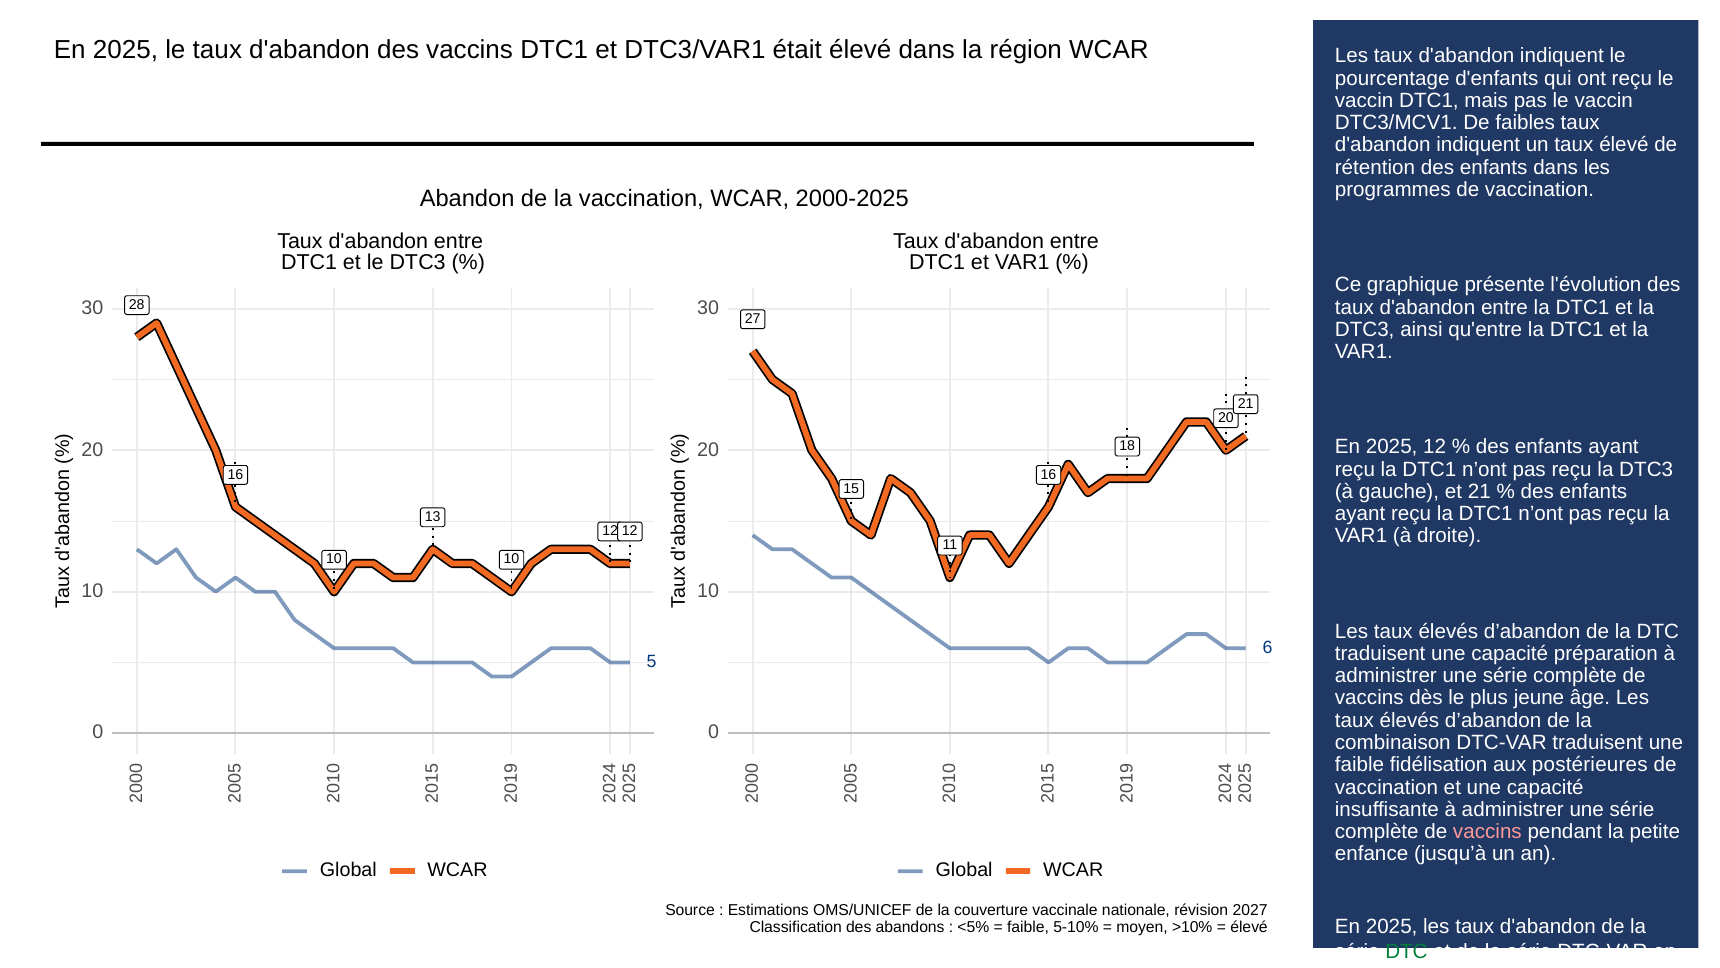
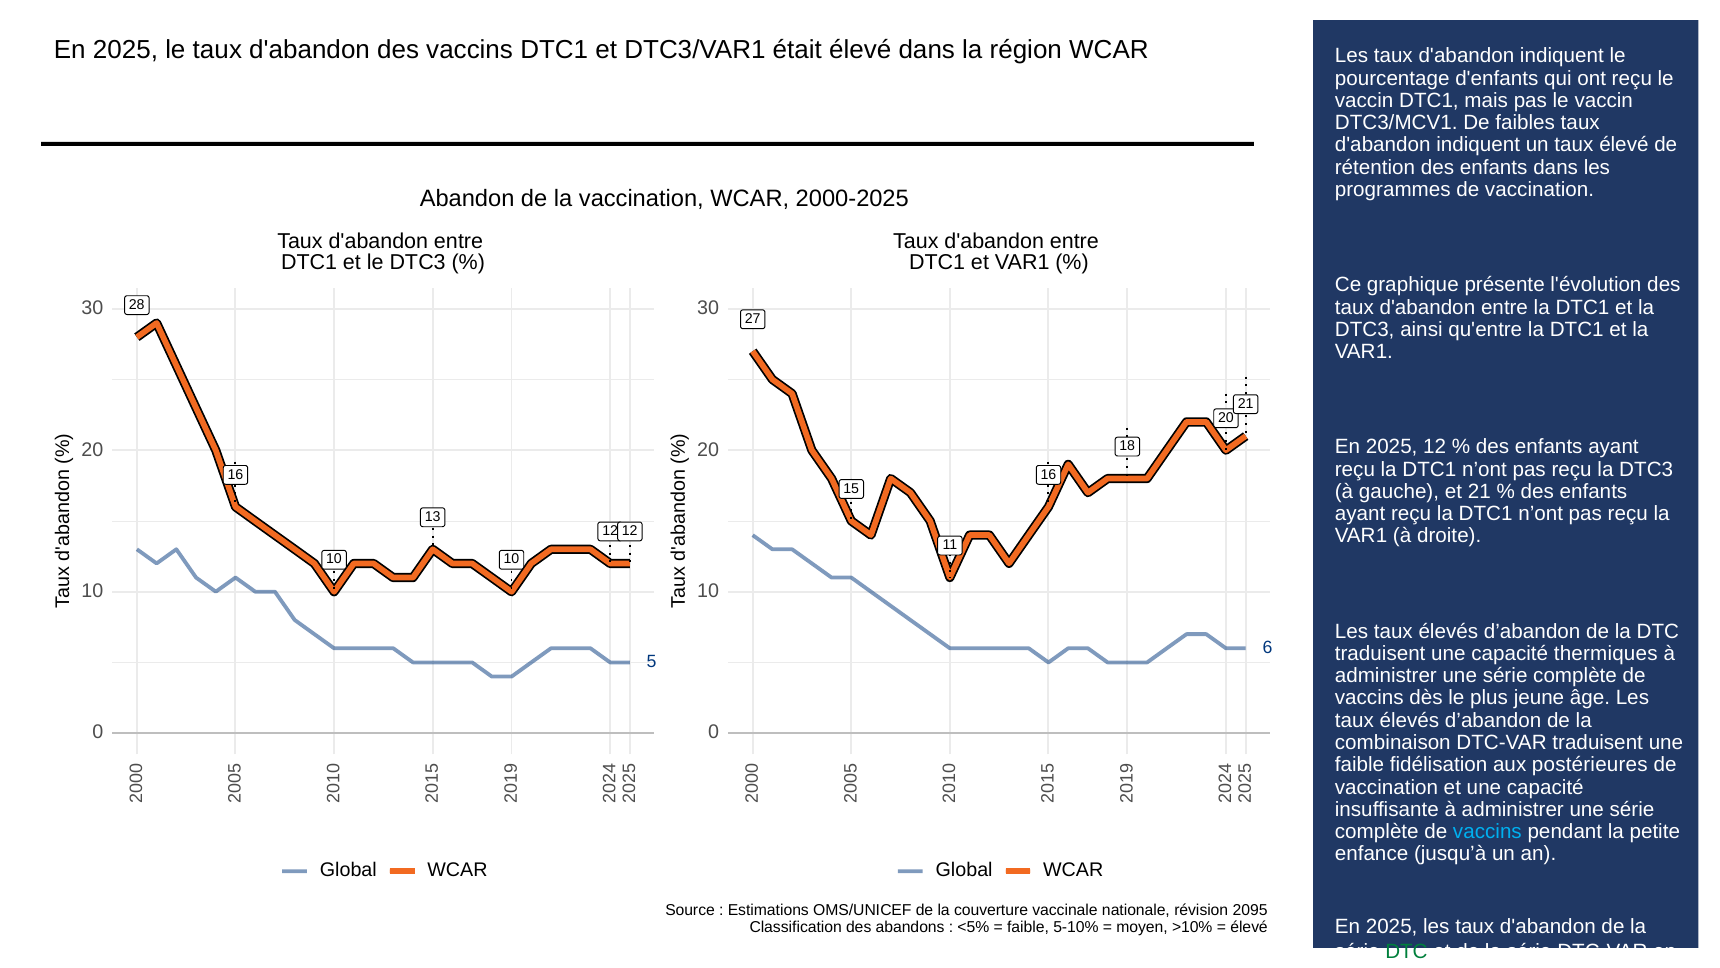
préparation: préparation -> thermiques
vaccins at (1487, 831) colour: pink -> light blue
2027: 2027 -> 2095
